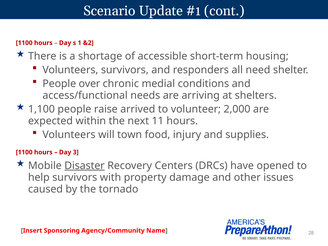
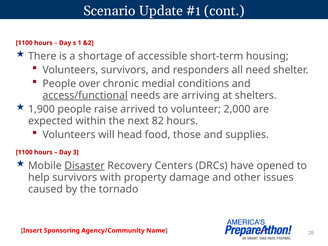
access/functional underline: none -> present
1,100: 1,100 -> 1,900
11: 11 -> 82
town: town -> head
injury: injury -> those
